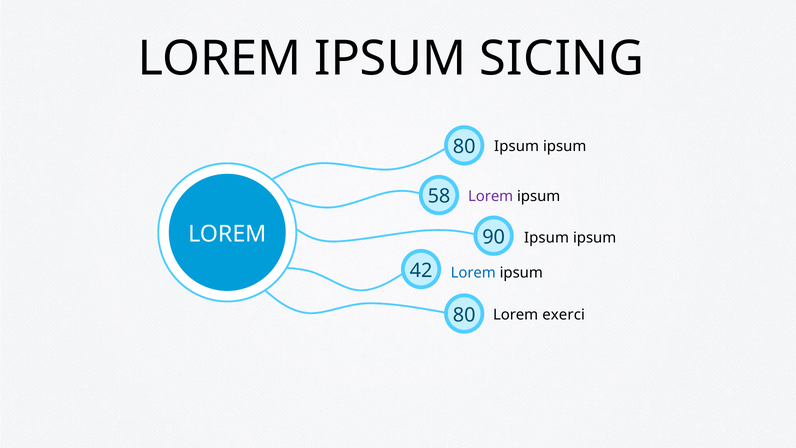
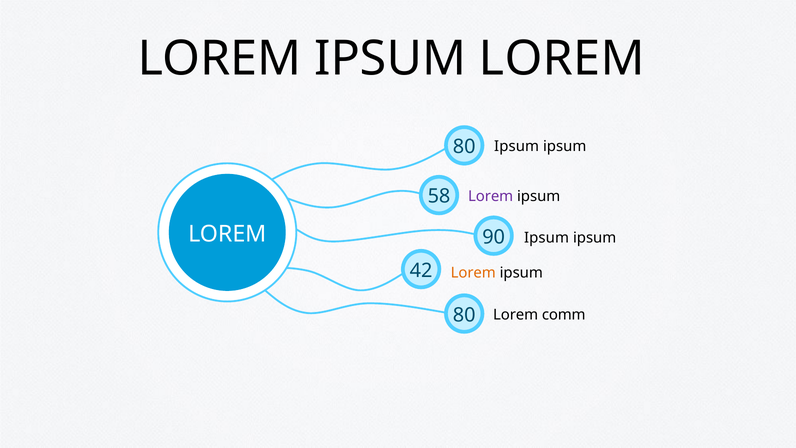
LOREM IPSUM SICING: SICING -> LOREM
Lorem at (473, 273) colour: blue -> orange
exerci: exerci -> comm
